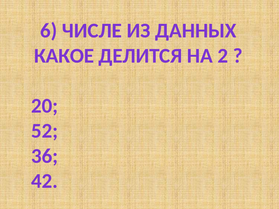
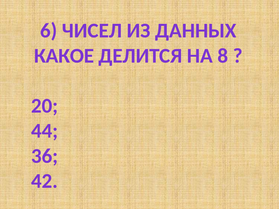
ЧИСЛЕ: ЧИСЛЕ -> ЧИСЕЛ
2: 2 -> 8
52: 52 -> 44
